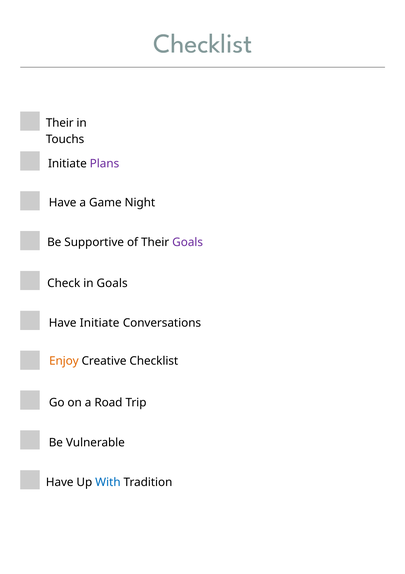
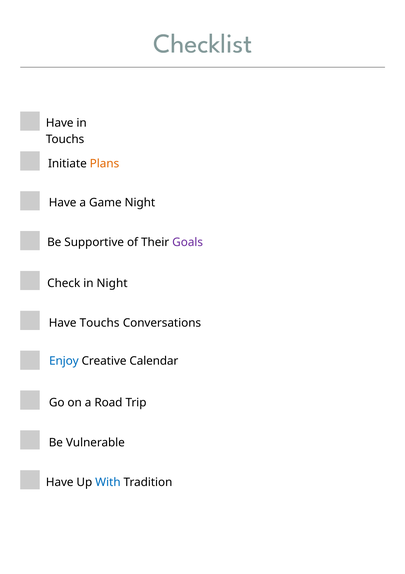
Their at (60, 123): Their -> Have
Plans colour: purple -> orange
in Goals: Goals -> Night
Have Initiate: Initiate -> Touchs
Enjoy colour: orange -> blue
Creative Checklist: Checklist -> Calendar
